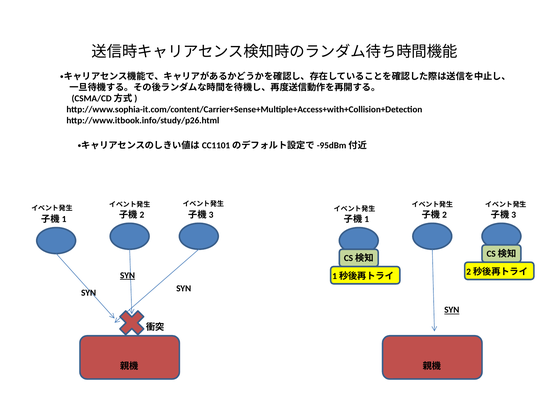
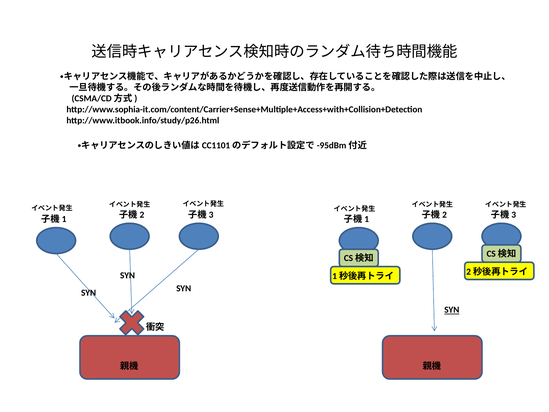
SYN at (128, 275) underline: present -> none
